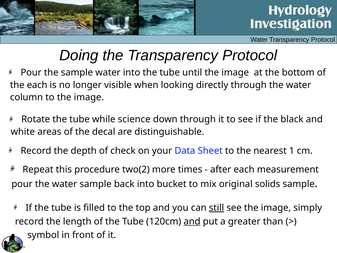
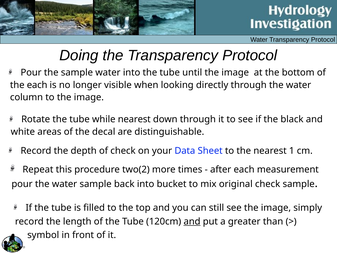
while science: science -> nearest
original solids: solids -> check
still underline: present -> none
